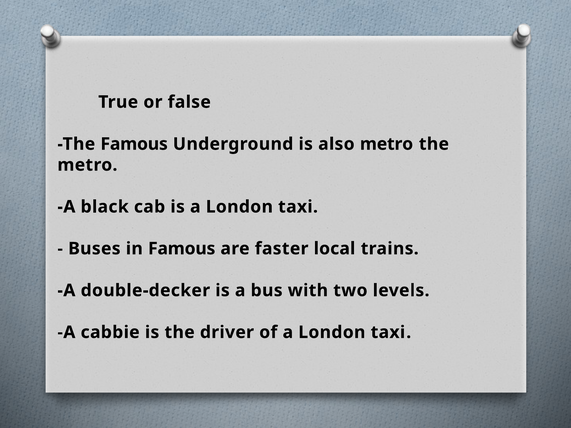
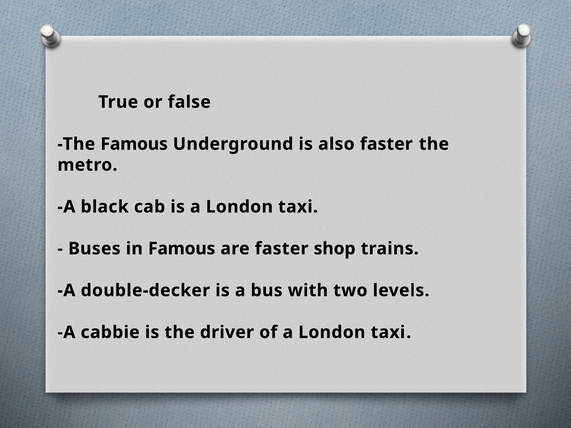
also metro: metro -> faster
local: local -> shop
